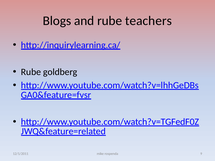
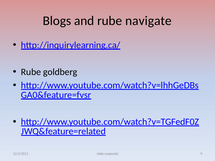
teachers: teachers -> navigate
